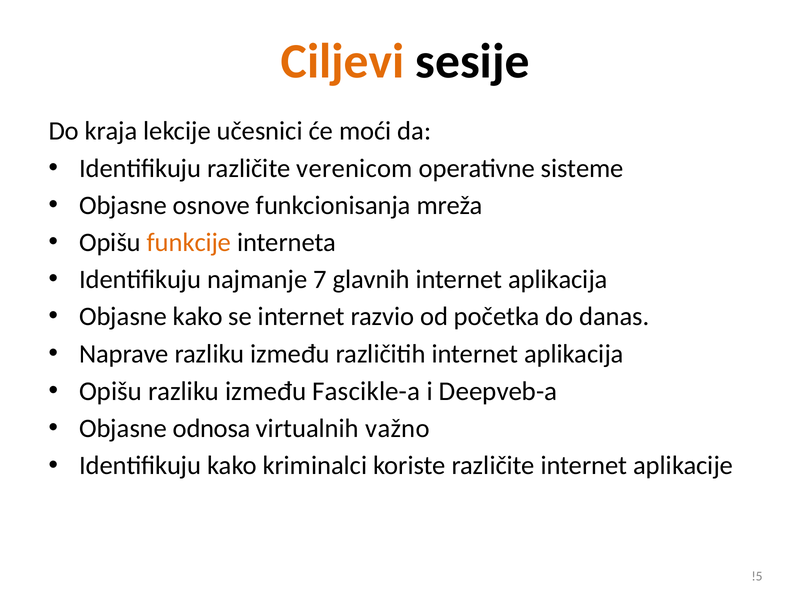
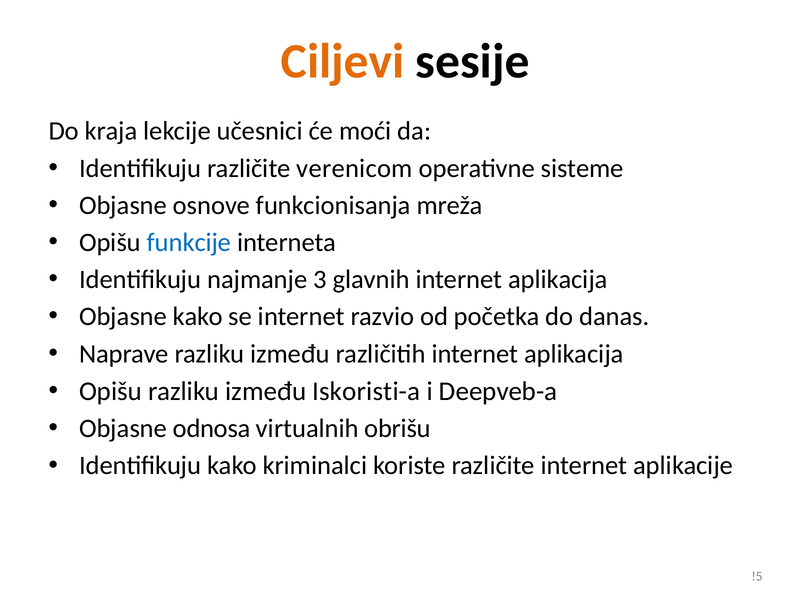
funkcije colour: orange -> blue
7: 7 -> 3
Fascikle-a: Fascikle-a -> Iskoristi-a
važno: važno -> obrišu
